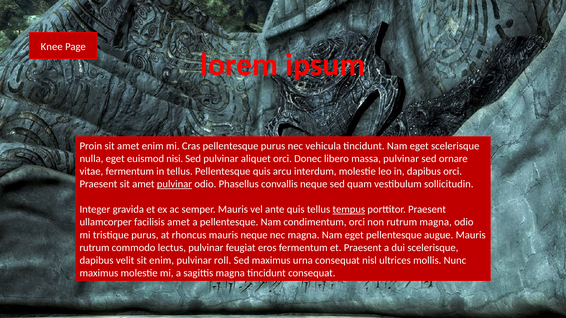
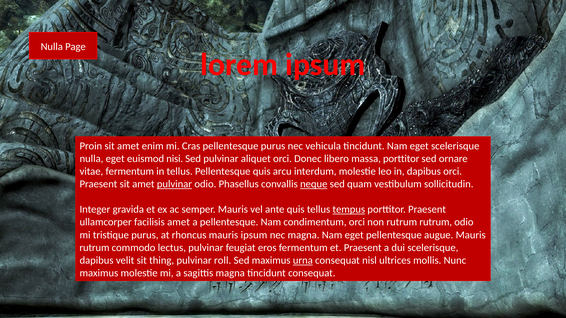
Knee at (52, 47): Knee -> Nulla
massa pulvinar: pulvinar -> porttitor
neque at (314, 184) underline: none -> present
rutrum magna: magna -> rutrum
mauris neque: neque -> ipsum
sit enim: enim -> thing
urna underline: none -> present
